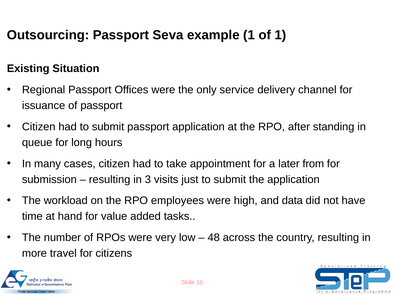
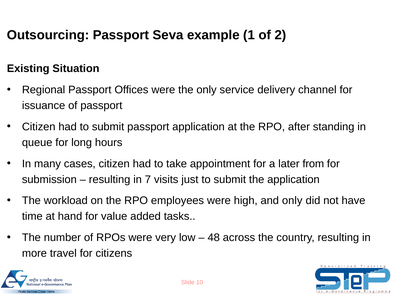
of 1: 1 -> 2
3: 3 -> 7
and data: data -> only
